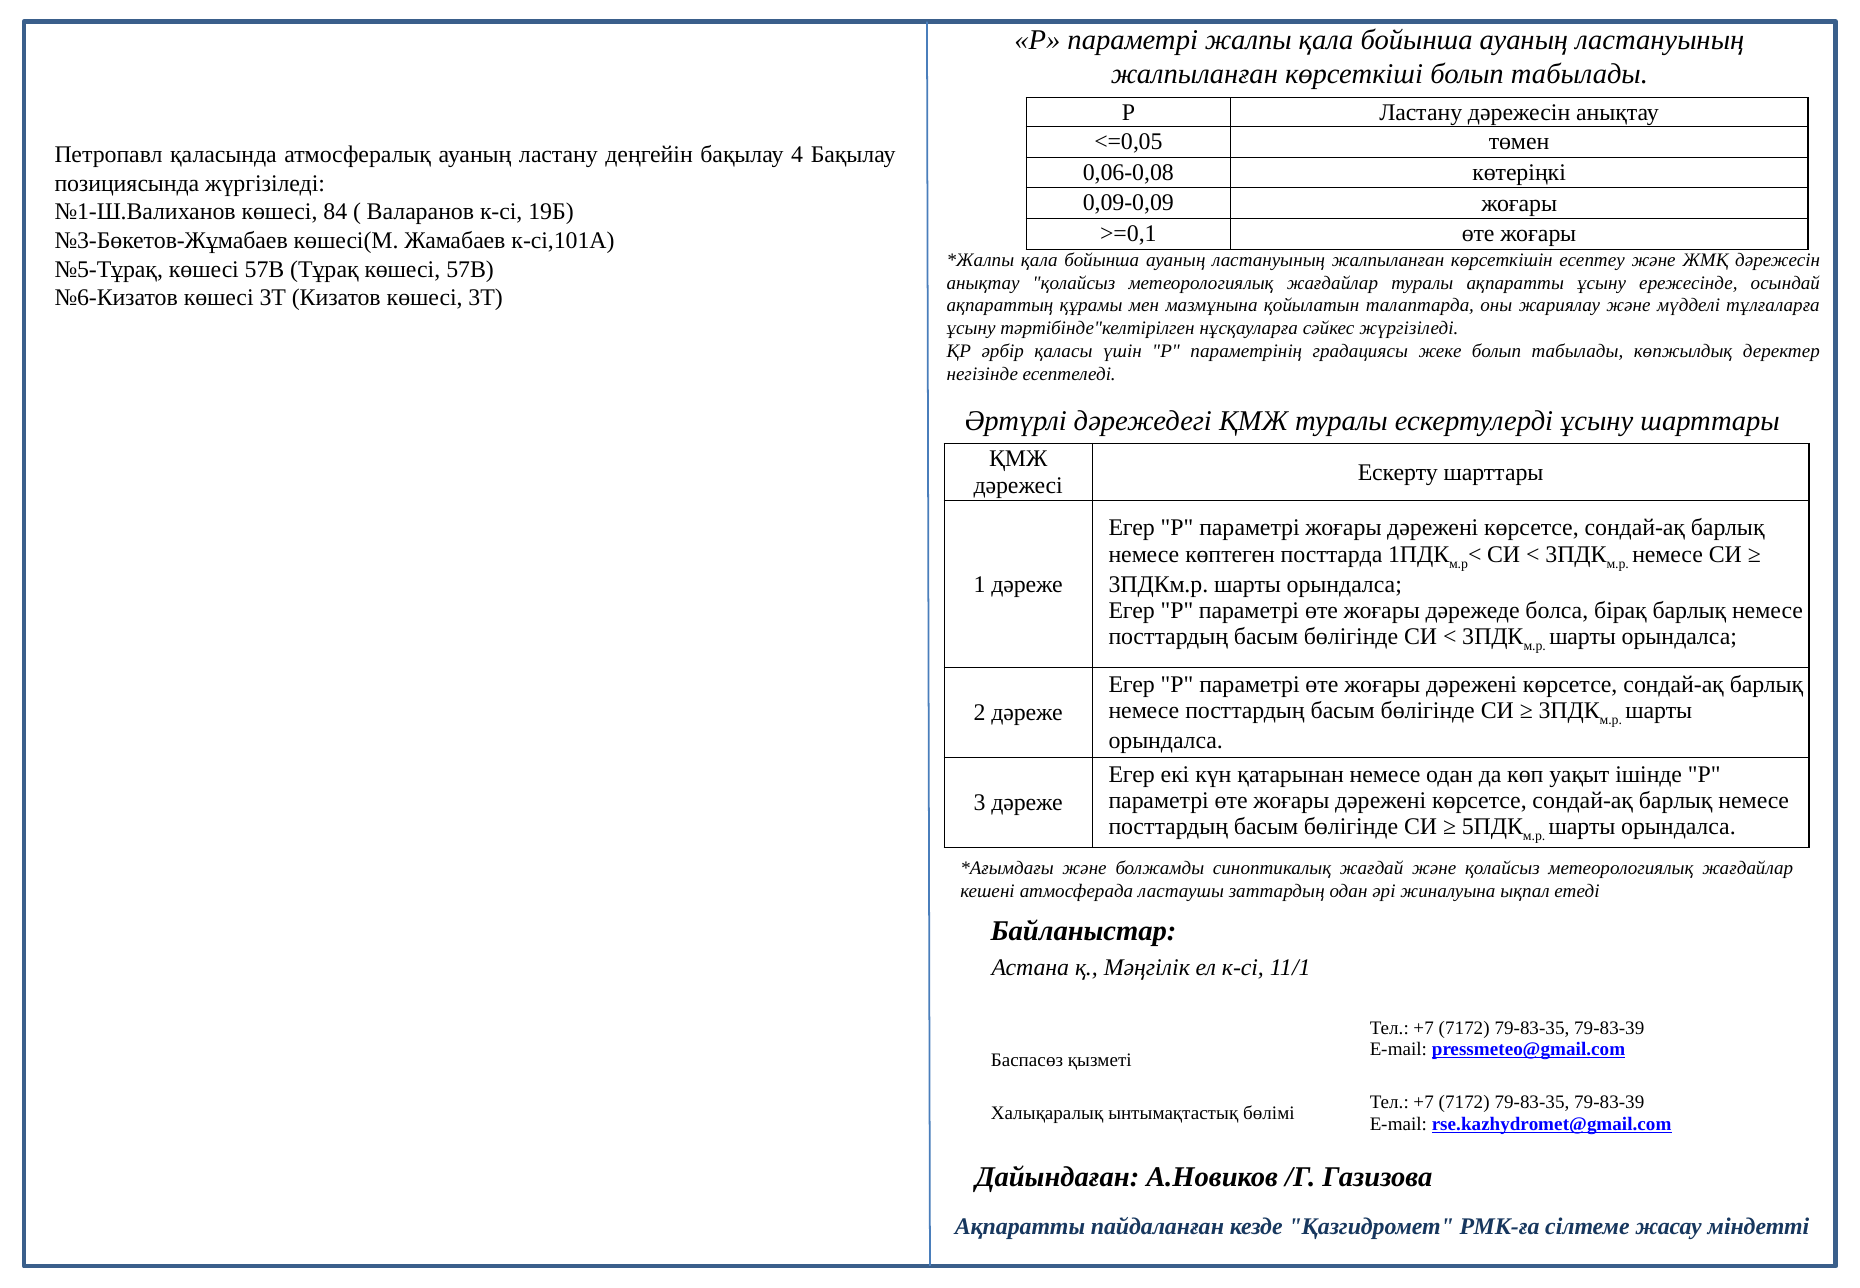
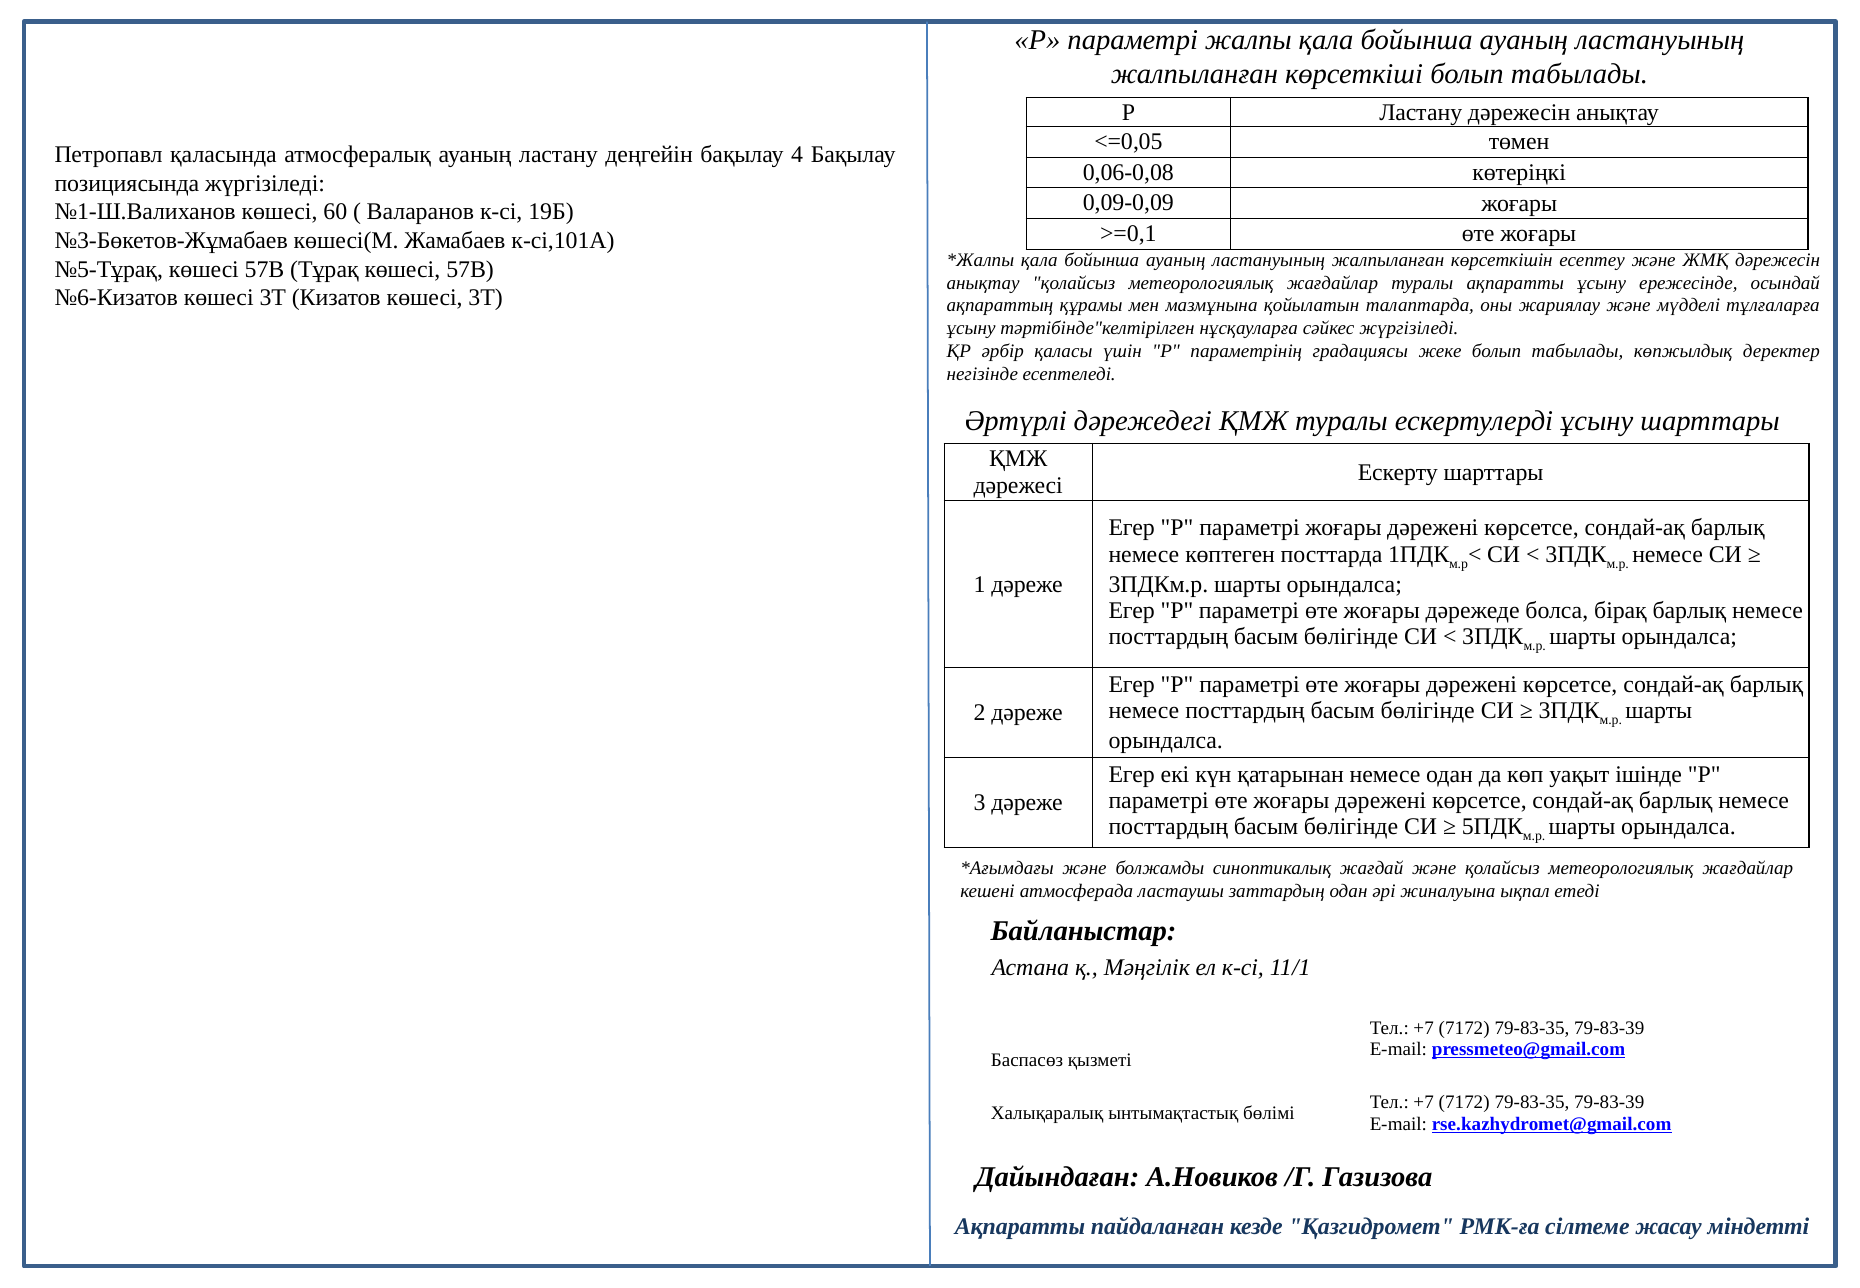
84: 84 -> 60
